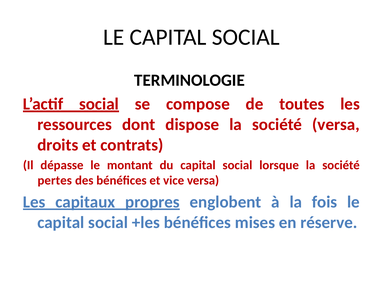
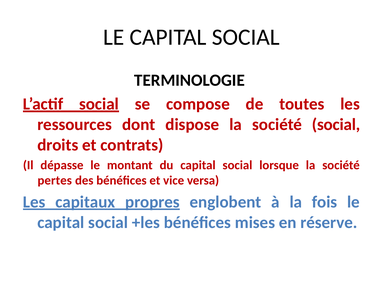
société versa: versa -> social
